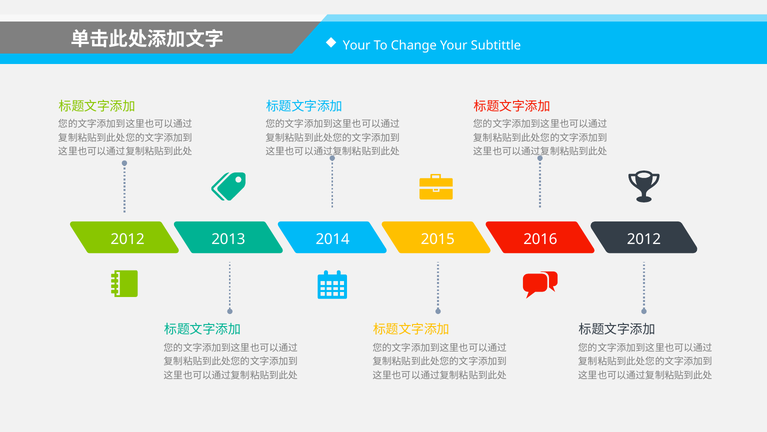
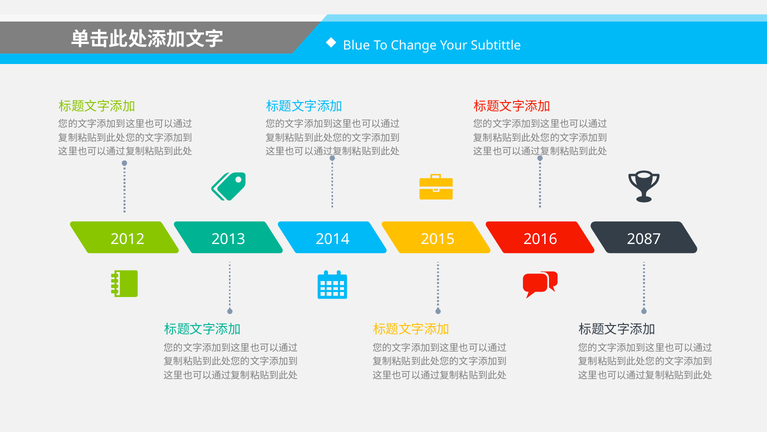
Your at (357, 45): Your -> Blue
2016 2012: 2012 -> 2087
